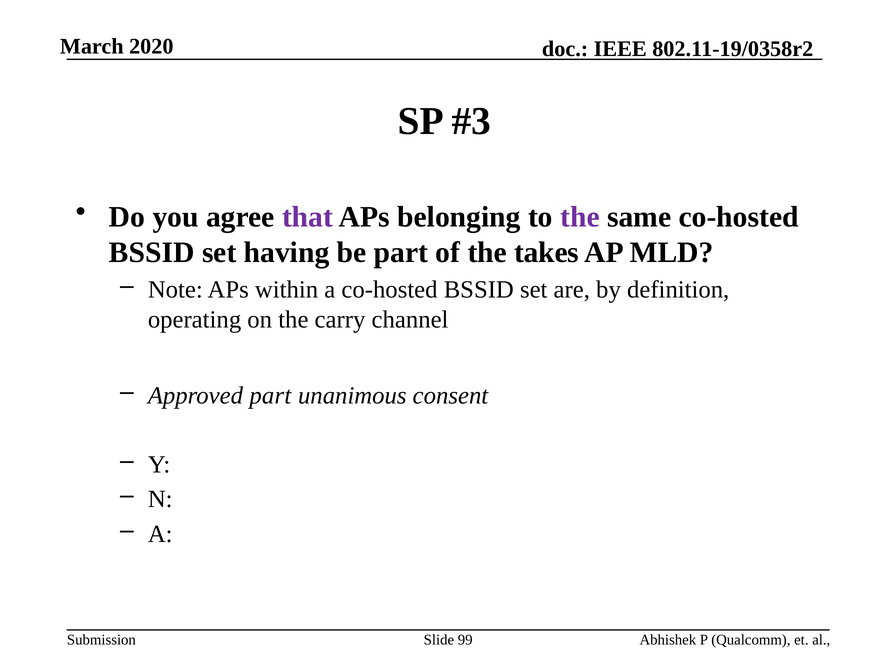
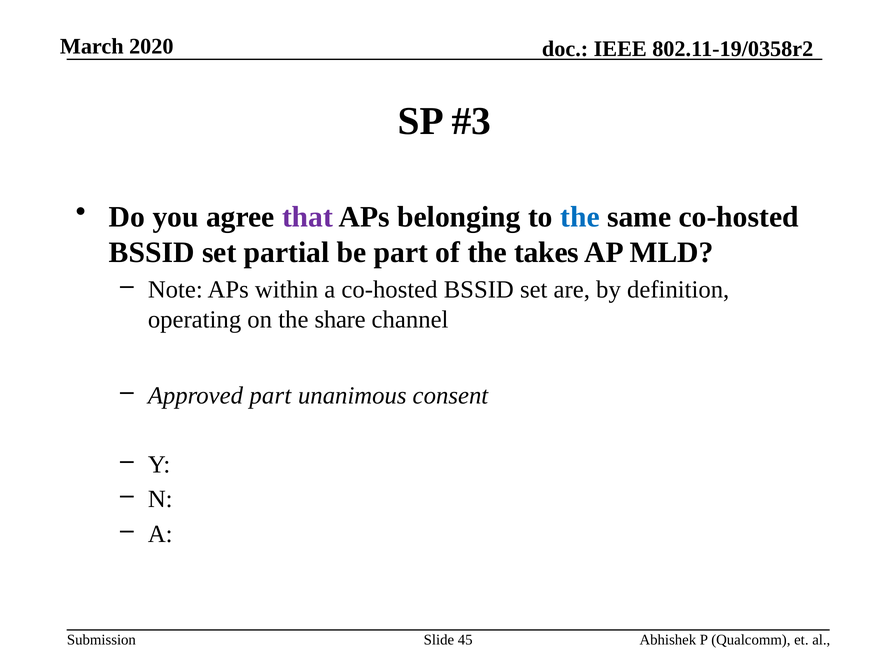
the at (580, 217) colour: purple -> blue
having: having -> partial
carry: carry -> share
99: 99 -> 45
